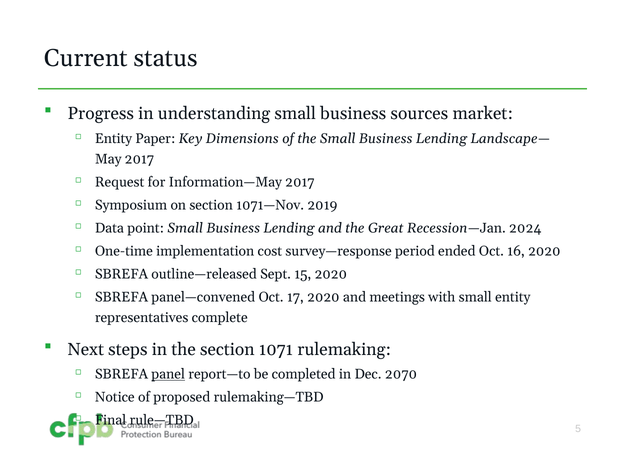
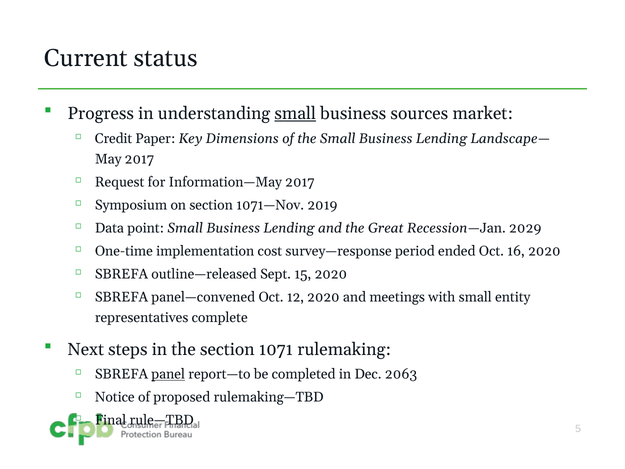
small at (295, 114) underline: none -> present
Entity at (113, 138): Entity -> Credit
2024: 2024 -> 2029
17: 17 -> 12
2070: 2070 -> 2063
